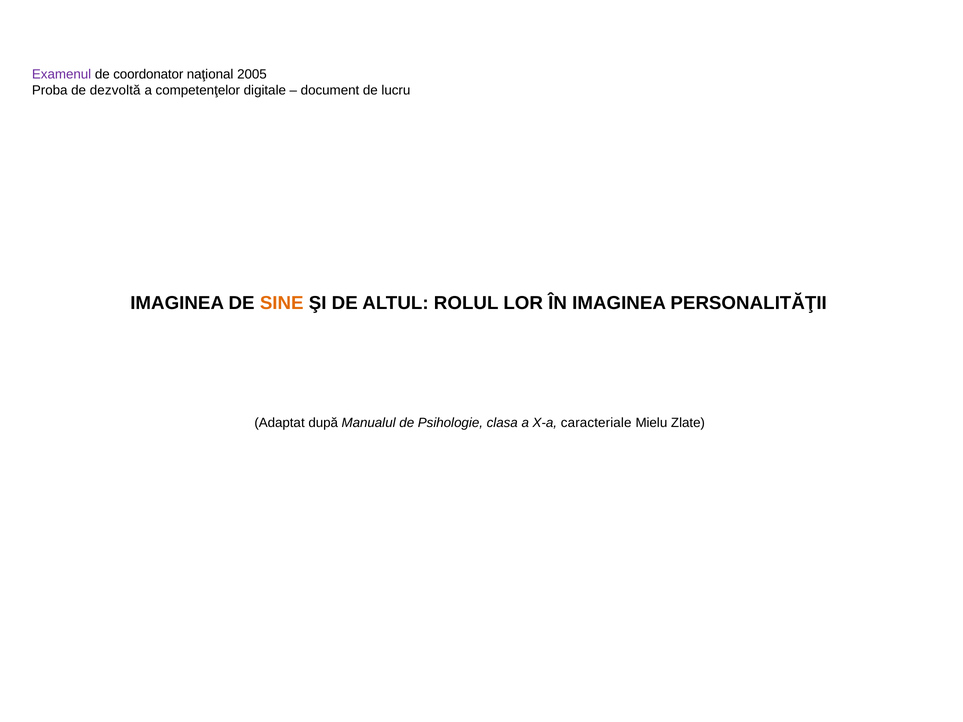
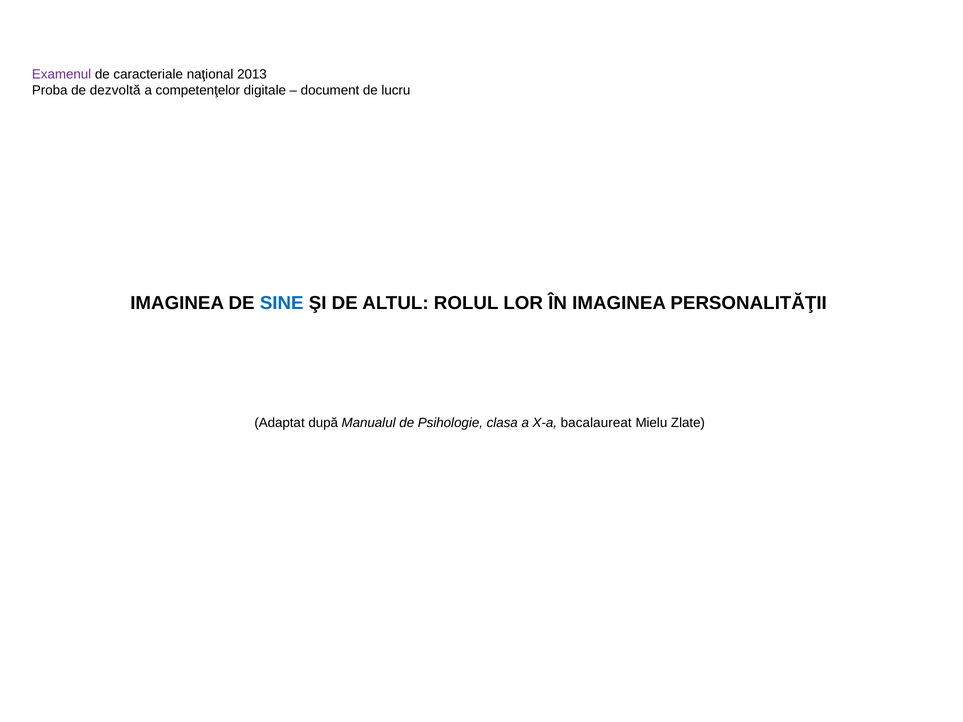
coordonator: coordonator -> caracteriale
2005: 2005 -> 2013
SINE colour: orange -> blue
caracteriale: caracteriale -> bacalaureat
